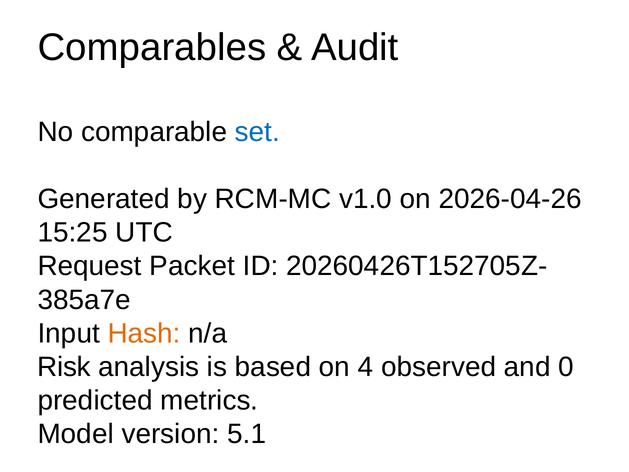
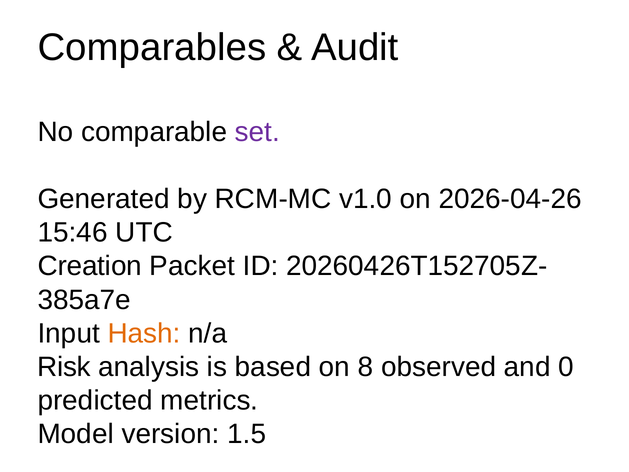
set colour: blue -> purple
15:25: 15:25 -> 15:46
Request: Request -> Creation
4: 4 -> 8
5.1: 5.1 -> 1.5
